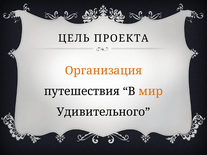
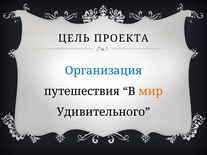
Организация colour: orange -> blue
